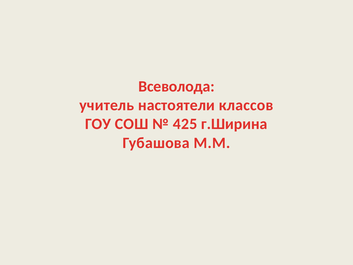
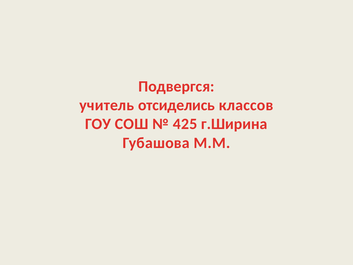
Всеволода: Всеволода -> Подвергся
настоятели: настоятели -> отсиделись
